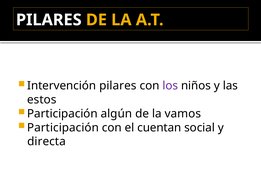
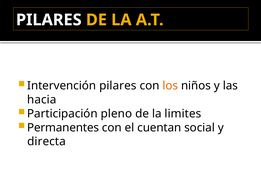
los colour: purple -> orange
estos: estos -> hacia
algún: algún -> pleno
vamos: vamos -> limites
Participación at (63, 127): Participación -> Permanentes
